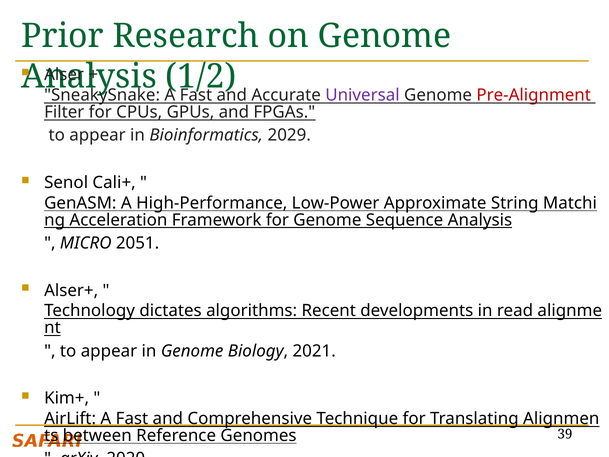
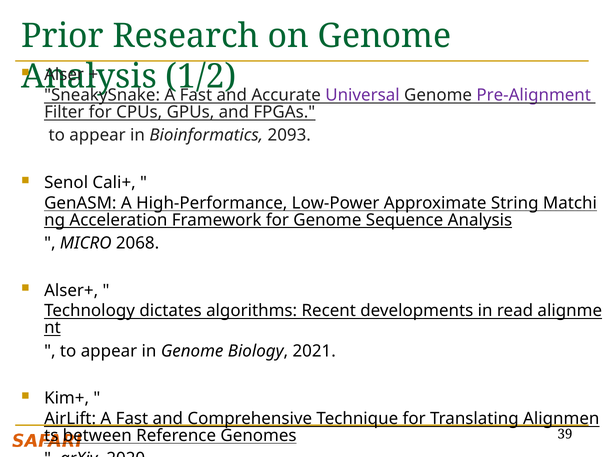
Pre-Alignment colour: red -> purple
2029: 2029 -> 2093
2051: 2051 -> 2068
